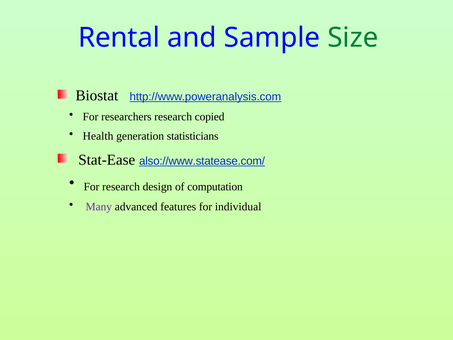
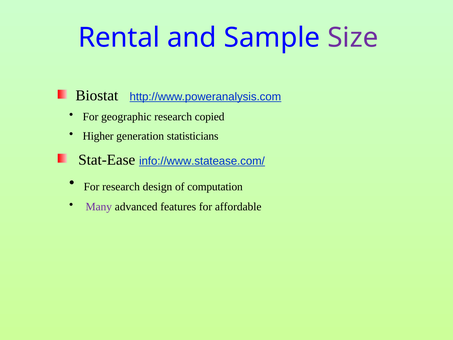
Size colour: green -> purple
researchers: researchers -> geographic
Health: Health -> Higher
also://www.statease.com/: also://www.statease.com/ -> info://www.statease.com/
individual: individual -> affordable
